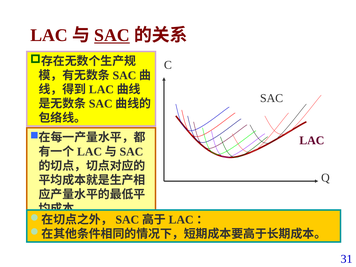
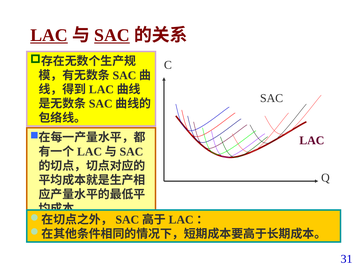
LAC at (49, 35) underline: none -> present
